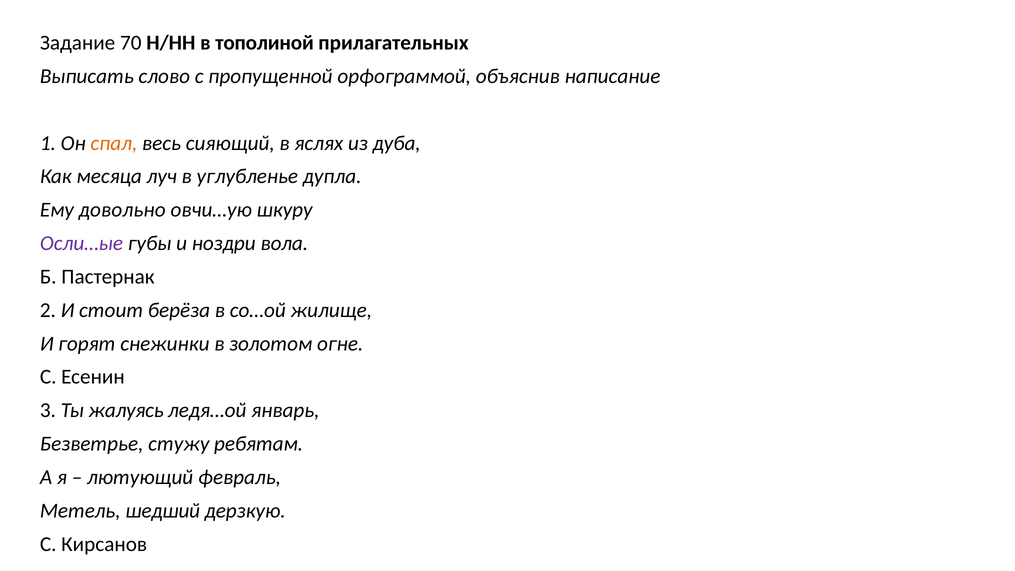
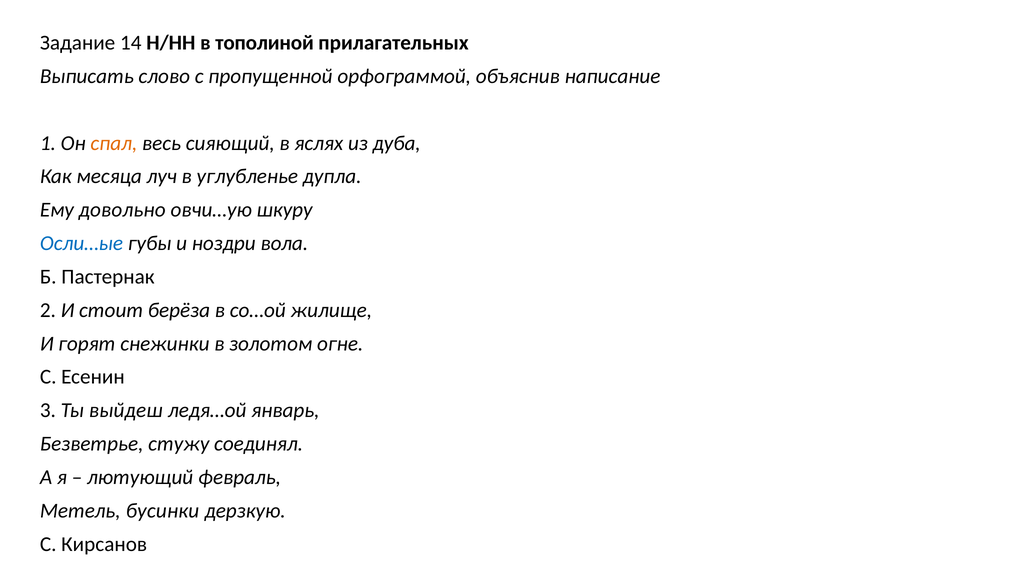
70: 70 -> 14
Осли…ые colour: purple -> blue
жалуясь: жалуясь -> выйдеш
ребятам: ребятам -> соединял
шедший: шедший -> бусинки
